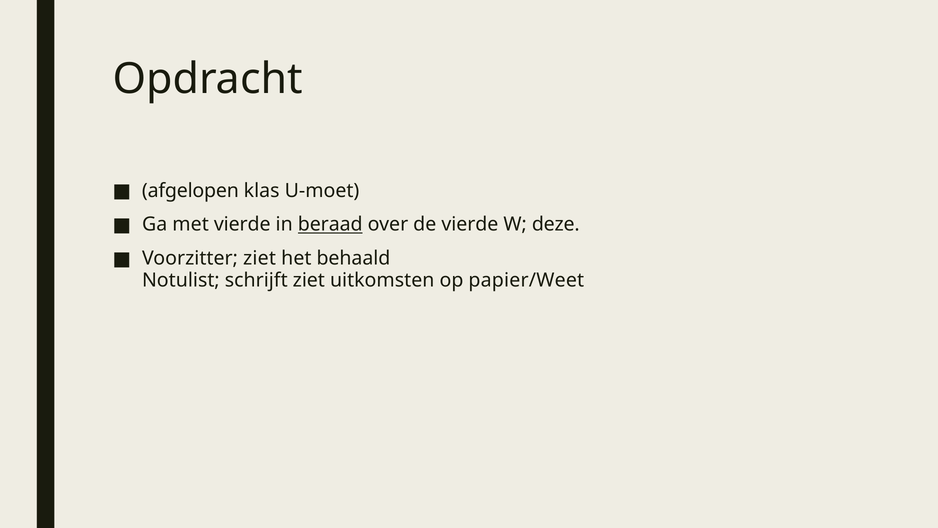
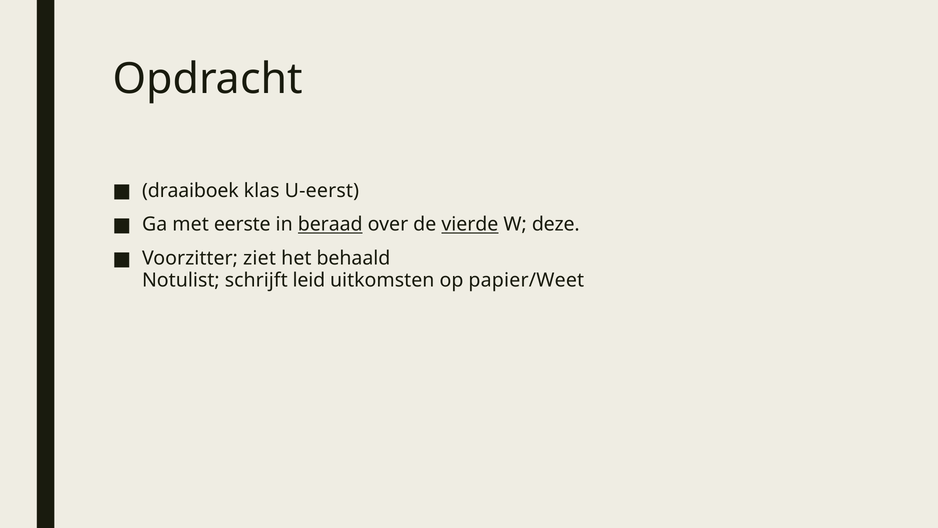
afgelopen: afgelopen -> draaiboek
U-moet: U-moet -> U-eerst
met vierde: vierde -> eerste
vierde at (470, 224) underline: none -> present
schrijft ziet: ziet -> leid
